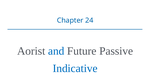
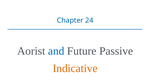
Indicative colour: blue -> orange
